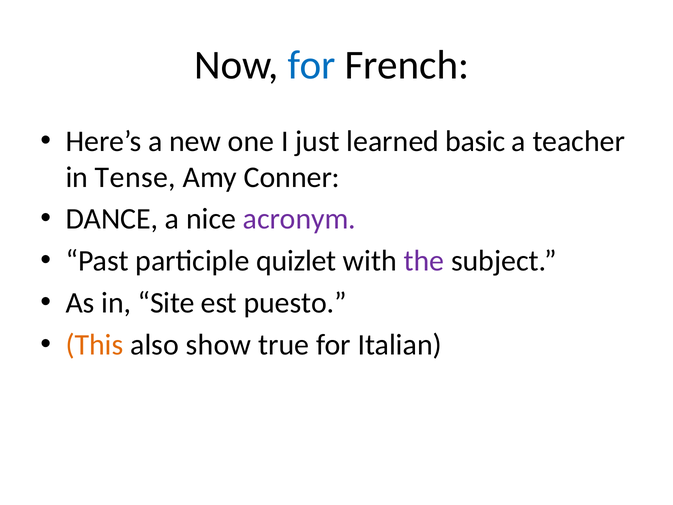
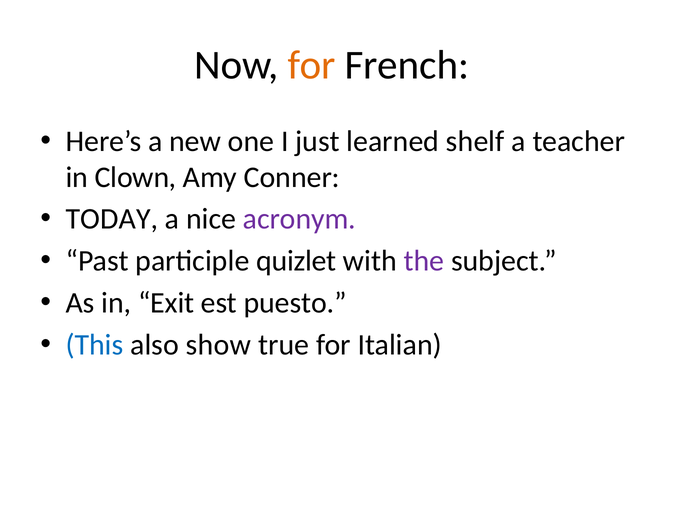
for at (312, 65) colour: blue -> orange
basic: basic -> shelf
Tense: Tense -> Clown
DANCE: DANCE -> TODAY
Site: Site -> Exit
This colour: orange -> blue
